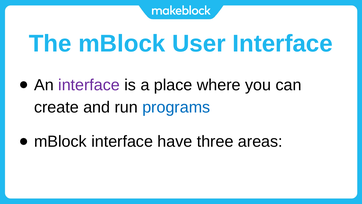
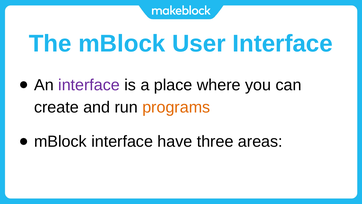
programs colour: blue -> orange
